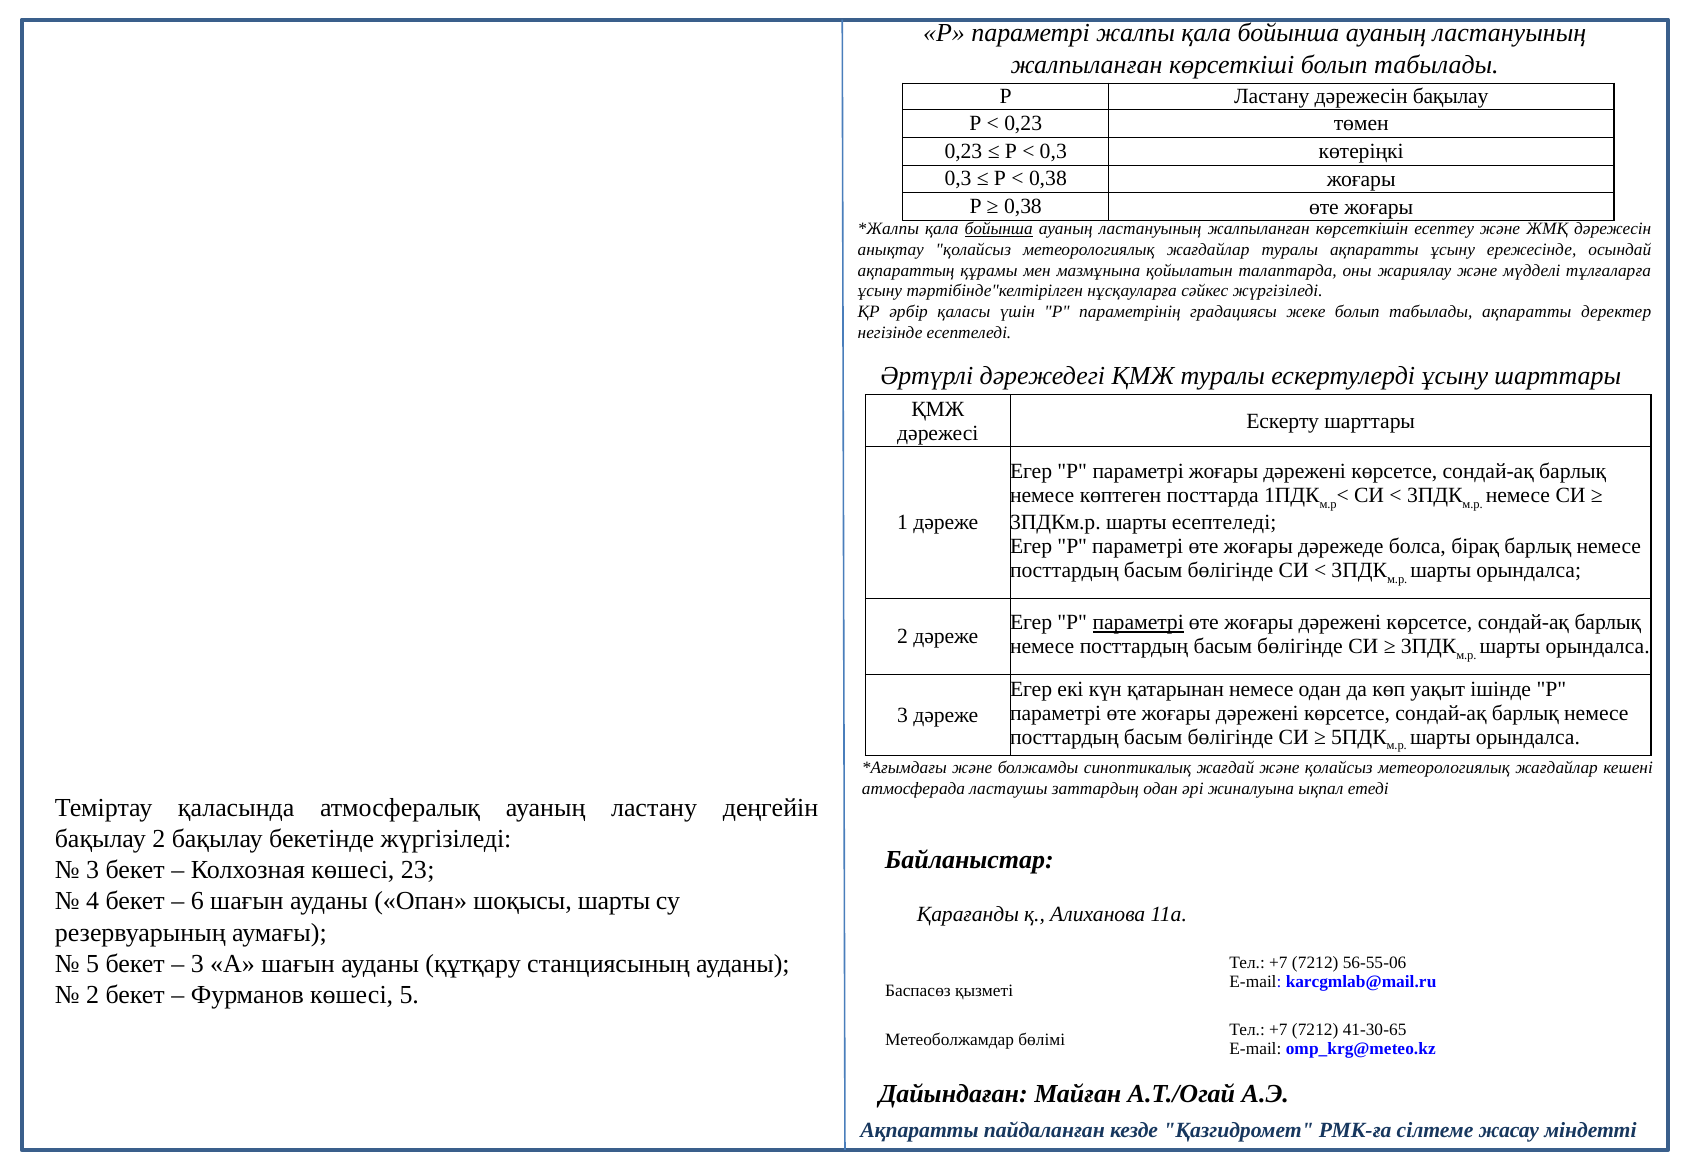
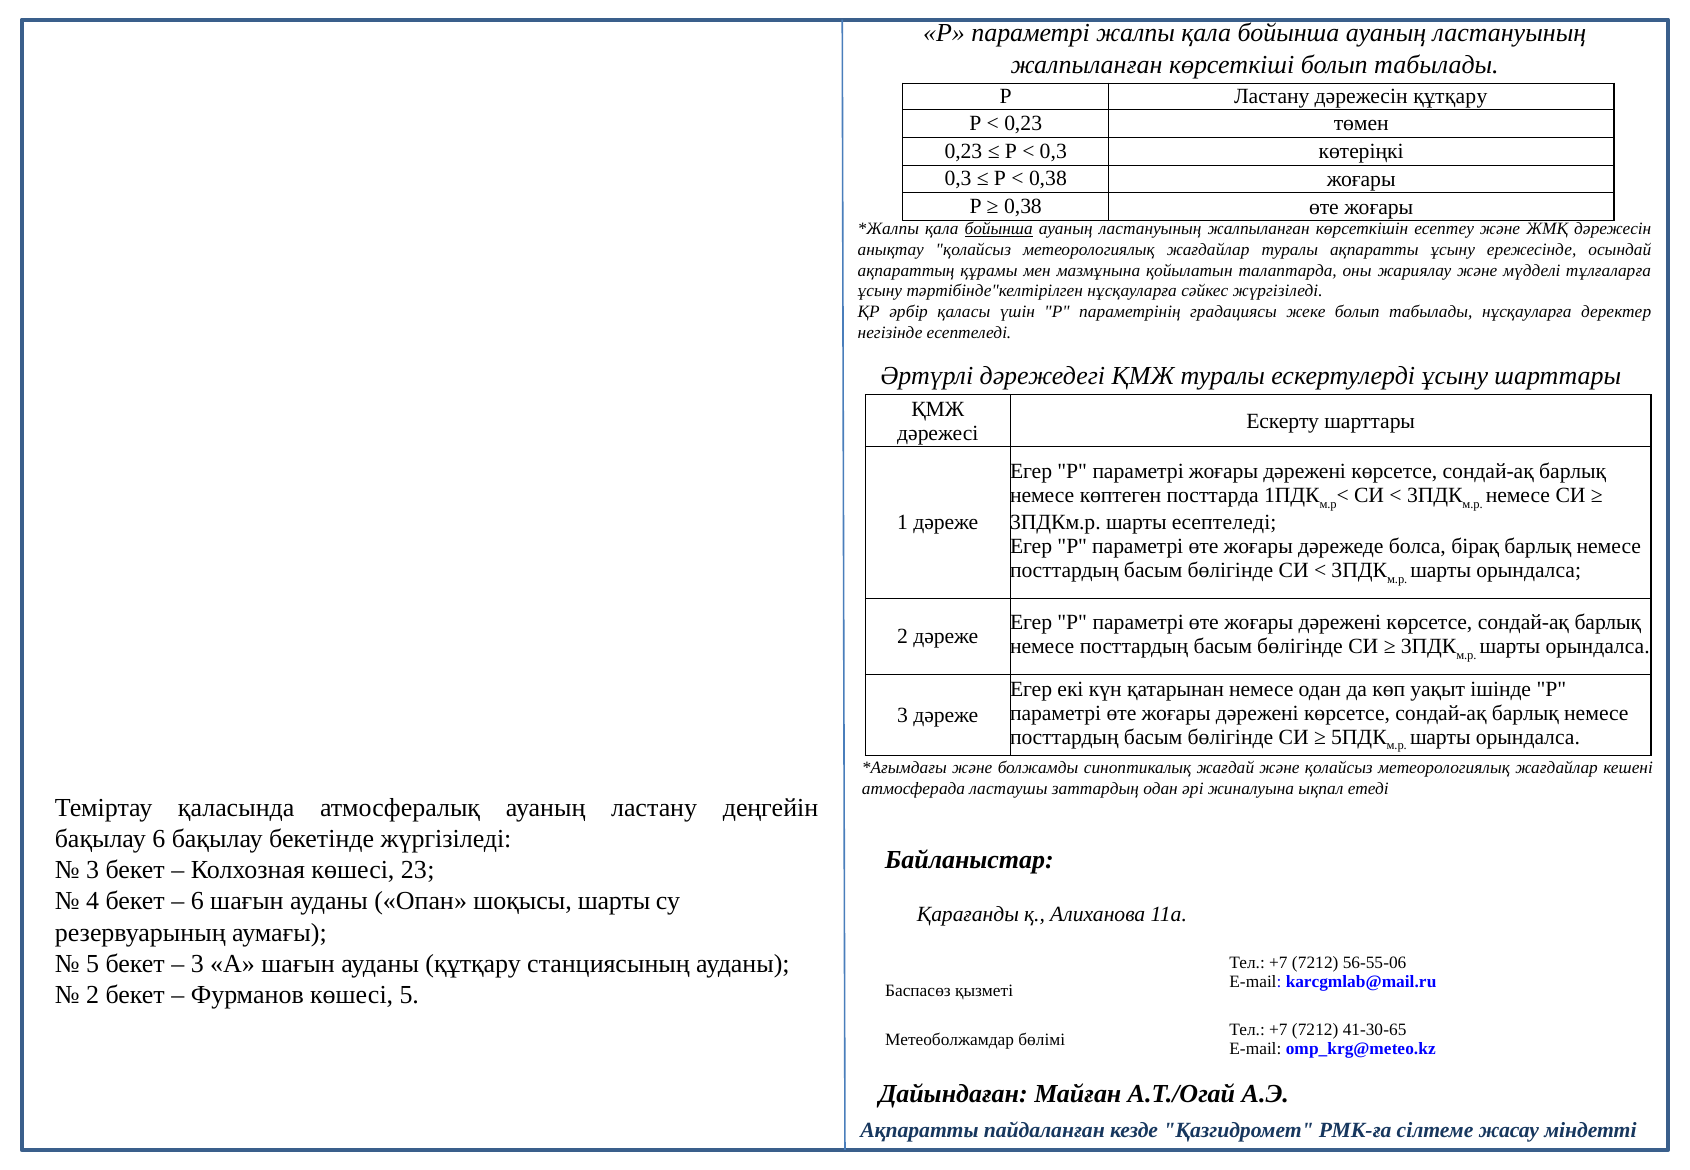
дәрежесін бақылау: бақылау -> құтқару
табылады ақпаратты: ақпаратты -> нұсқауларға
параметрі at (1138, 623) underline: present -> none
бақылау 2: 2 -> 6
